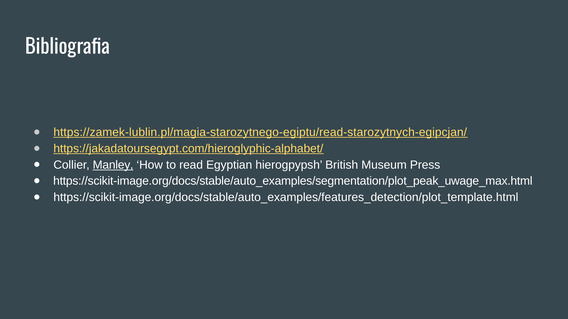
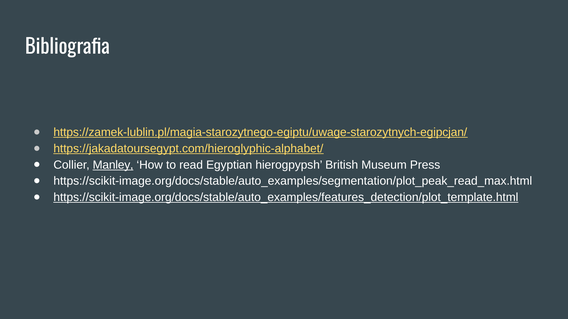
https://zamek-lublin.pl/magia-starozytnego-egiptu/read-starozytnych-egipcjan/: https://zamek-lublin.pl/magia-starozytnego-egiptu/read-starozytnych-egipcjan/ -> https://zamek-lublin.pl/magia-starozytnego-egiptu/uwage-starozytnych-egipcjan/
https://scikit-image.org/docs/stable/auto_examples/segmentation/plot_peak_uwage_max.html: https://scikit-image.org/docs/stable/auto_examples/segmentation/plot_peak_uwage_max.html -> https://scikit-image.org/docs/stable/auto_examples/segmentation/plot_peak_read_max.html
https://scikit-image.org/docs/stable/auto_examples/features_detection/plot_template.html underline: none -> present
